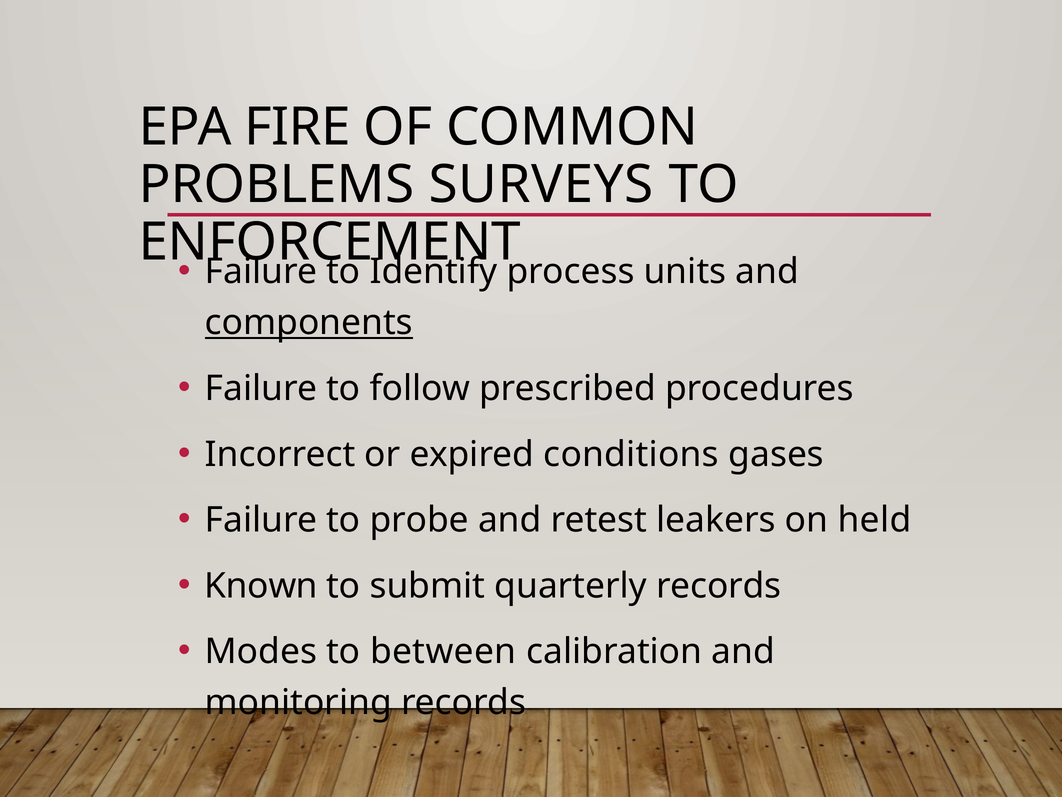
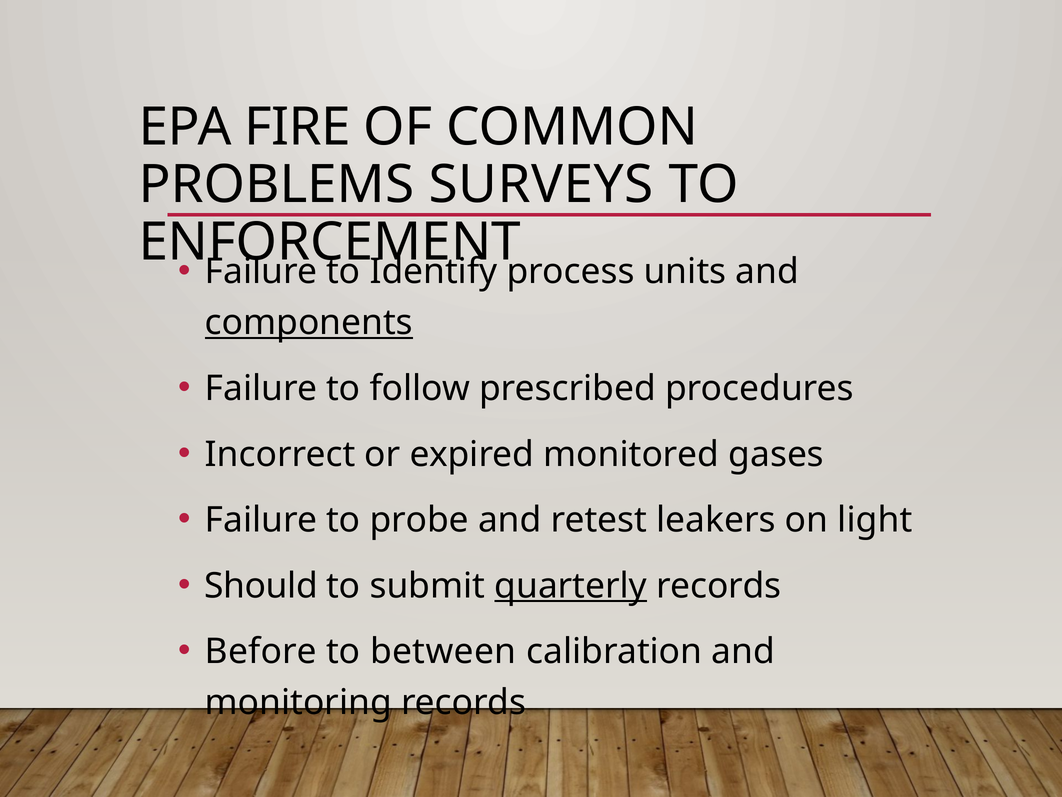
conditions: conditions -> monitored
held: held -> light
Known: Known -> Should
quarterly underline: none -> present
Modes: Modes -> Before
